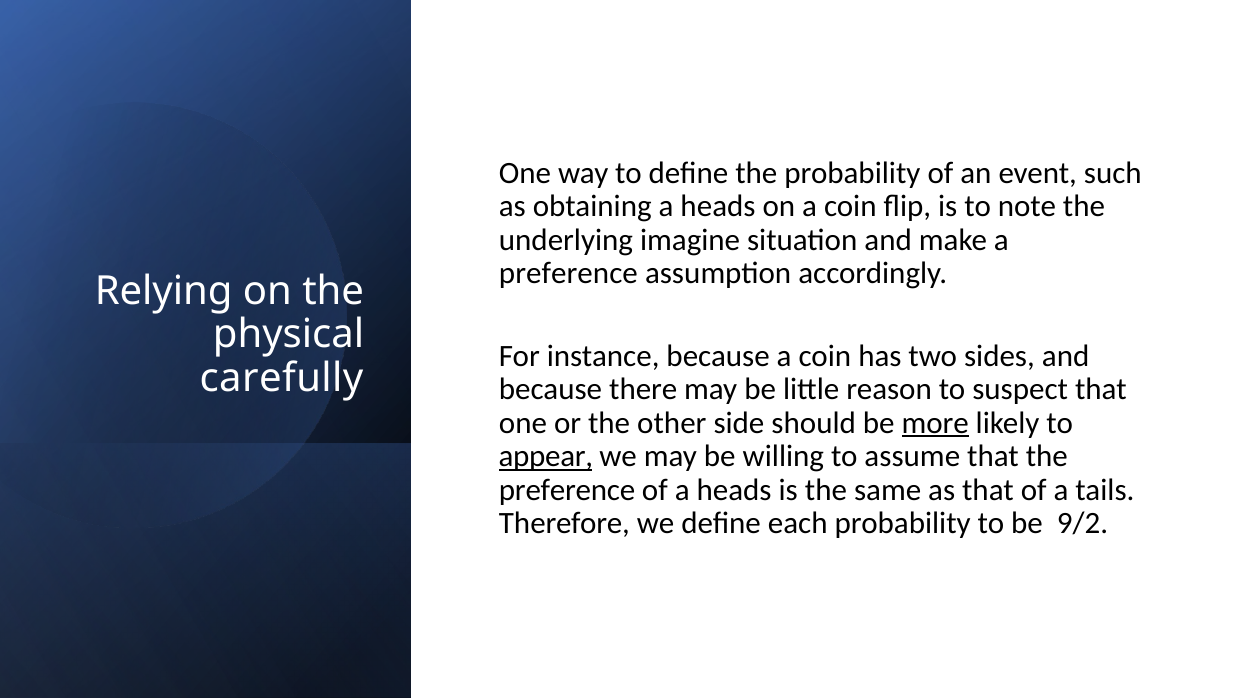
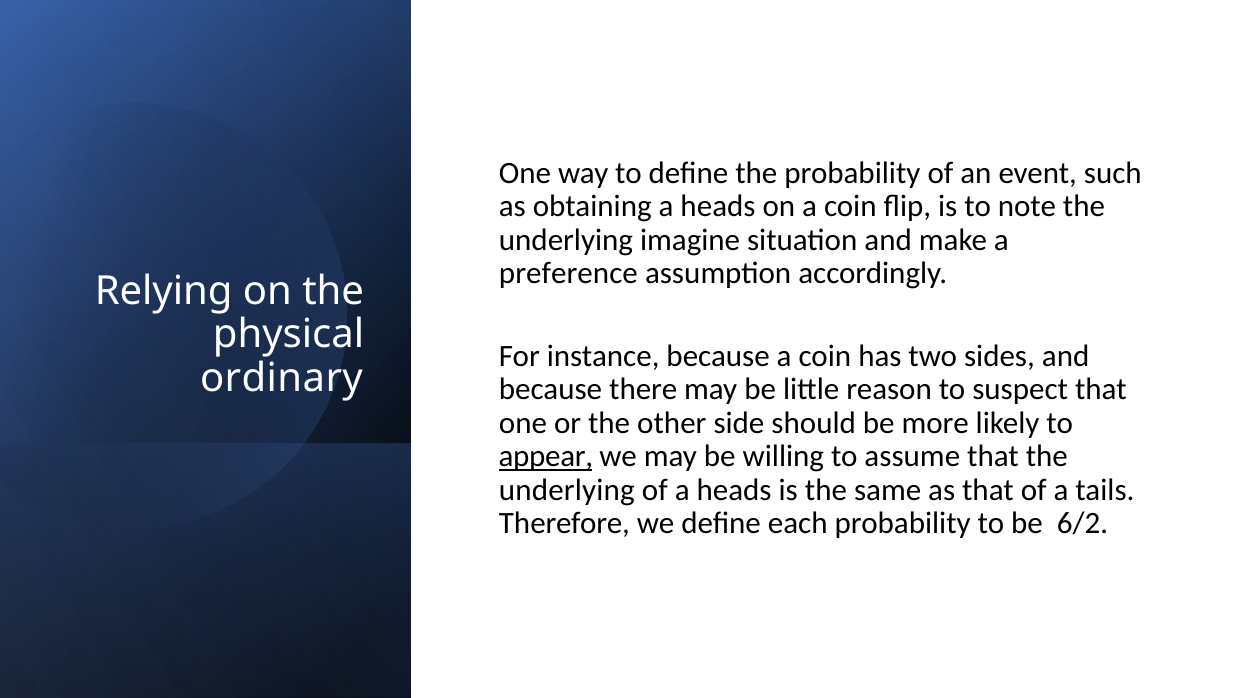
carefully: carefully -> ordinary
more underline: present -> none
preference at (567, 490): preference -> underlying
9/2: 9/2 -> 6/2
